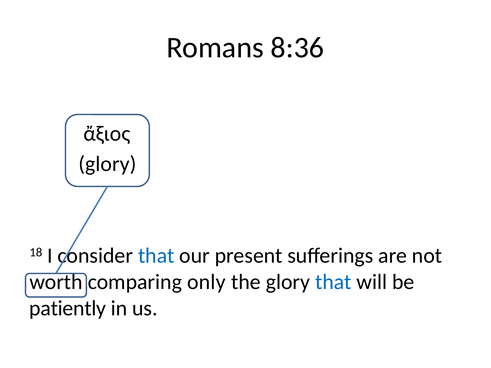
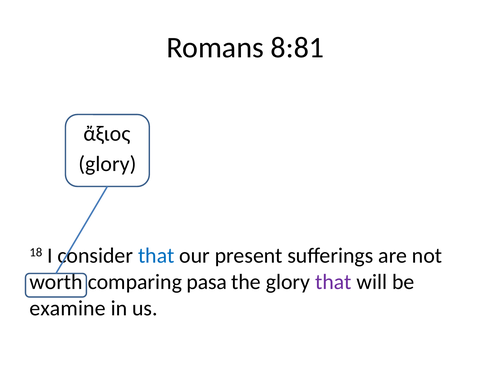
8:36: 8:36 -> 8:81
only: only -> pasa
that at (333, 282) colour: blue -> purple
patiently: patiently -> examine
